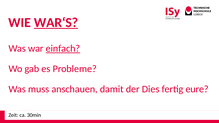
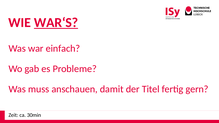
einfach underline: present -> none
Dies: Dies -> Titel
eure: eure -> gern
